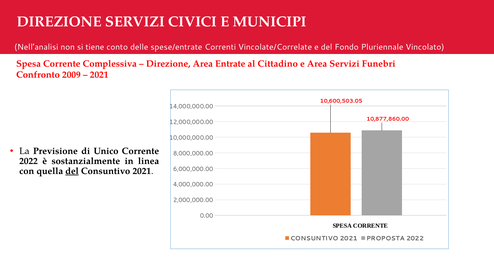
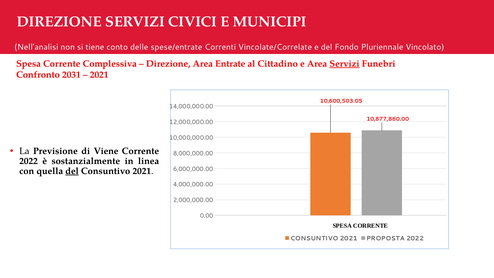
Servizi at (344, 64) underline: none -> present
2009: 2009 -> 2031
Unico: Unico -> Viene
